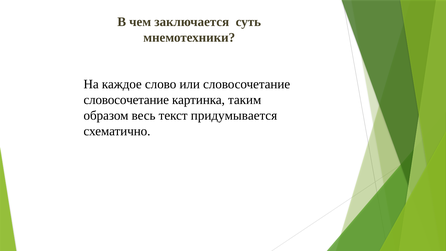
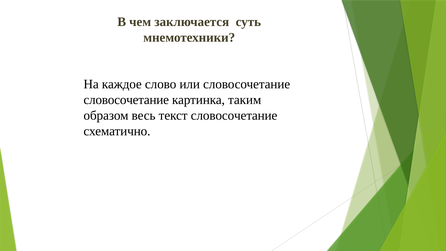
текст придумывается: придумывается -> словосочетание
